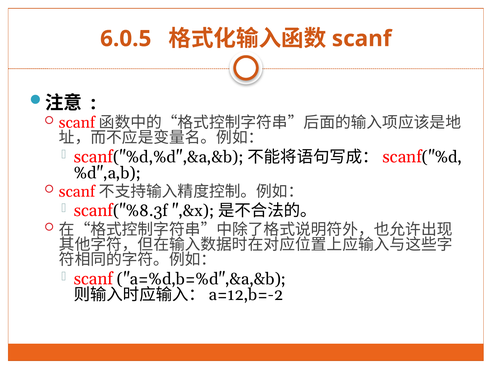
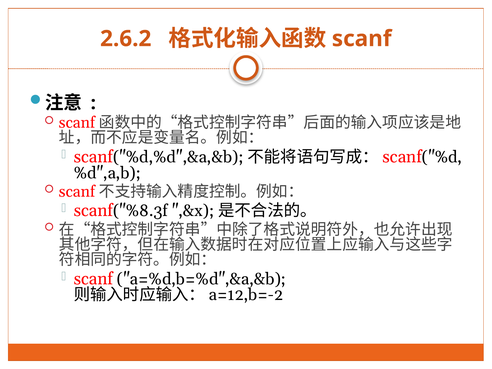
6.0.5: 6.0.5 -> 2.6.2
